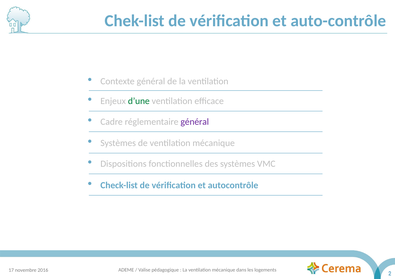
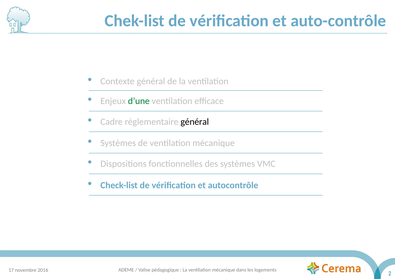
général at (195, 122) colour: purple -> black
